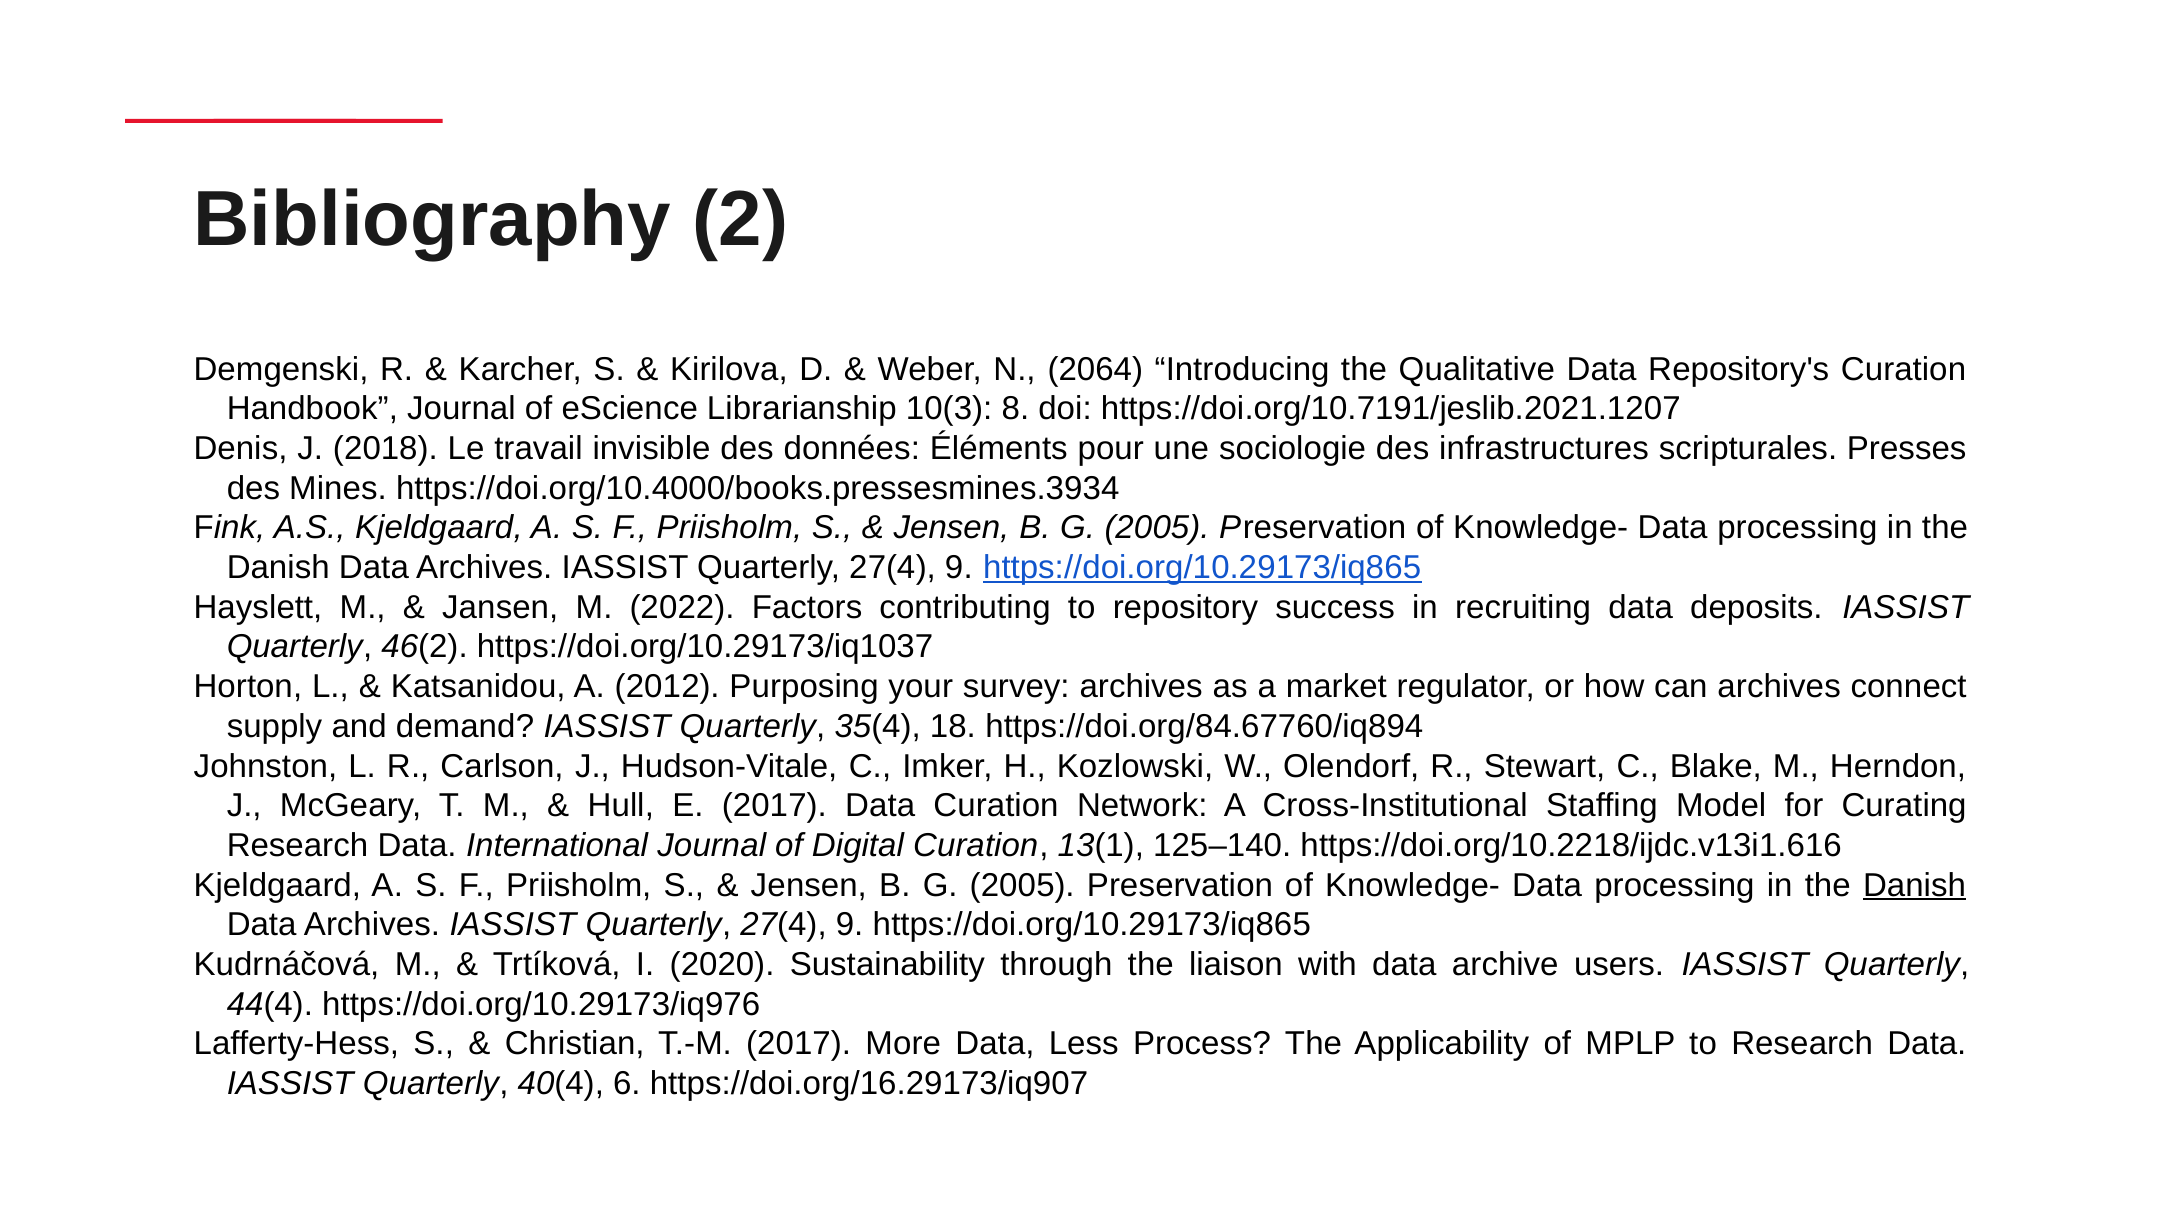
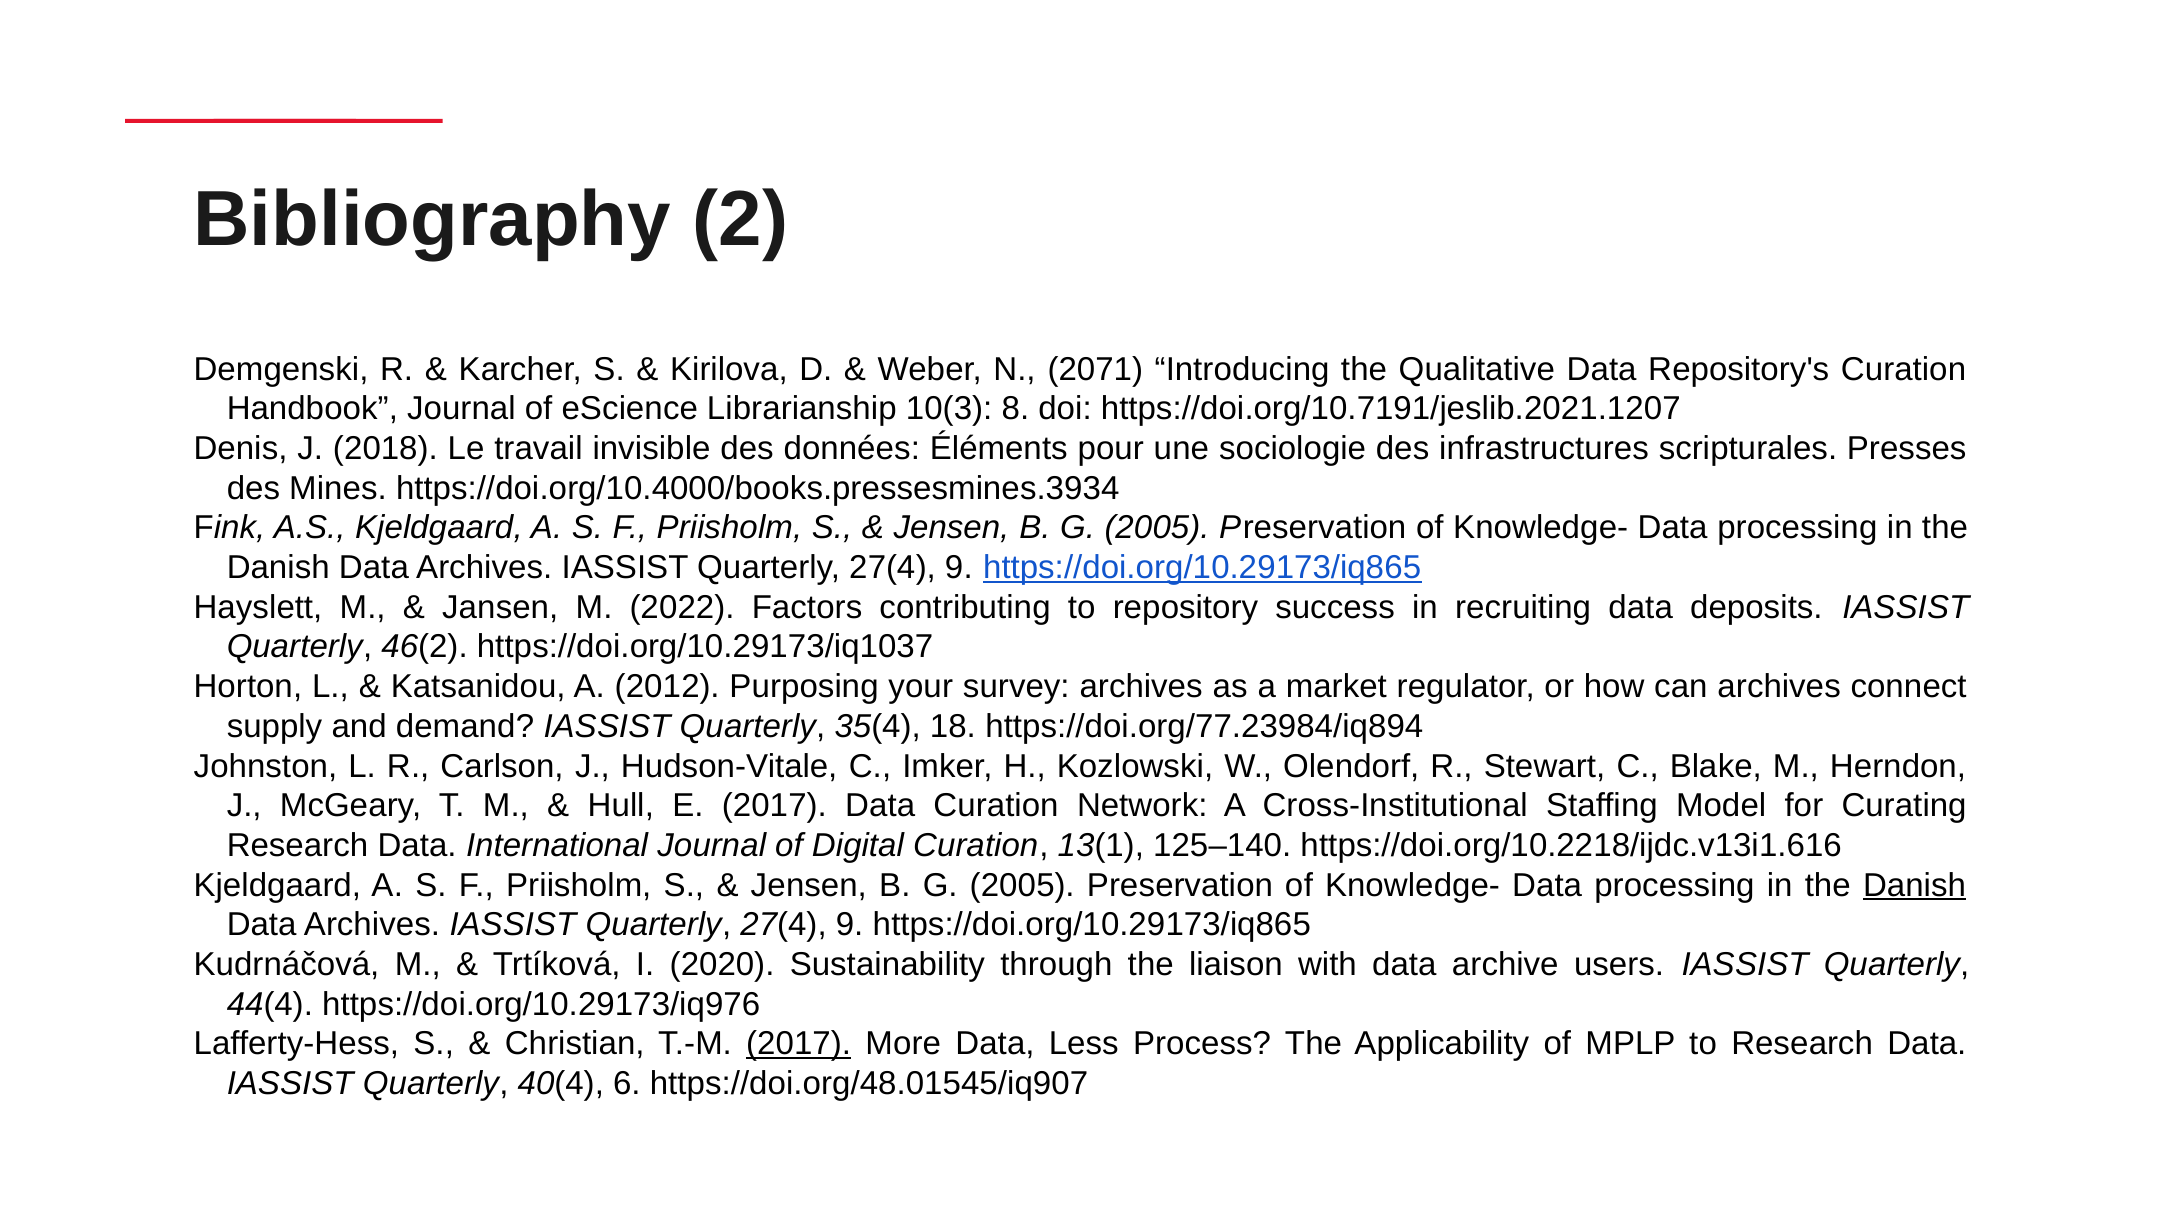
2064: 2064 -> 2071
https://doi.org/84.67760/iq894: https://doi.org/84.67760/iq894 -> https://doi.org/77.23984/iq894
2017 at (799, 1044) underline: none -> present
https://doi.org/16.29173/iq907: https://doi.org/16.29173/iq907 -> https://doi.org/48.01545/iq907
